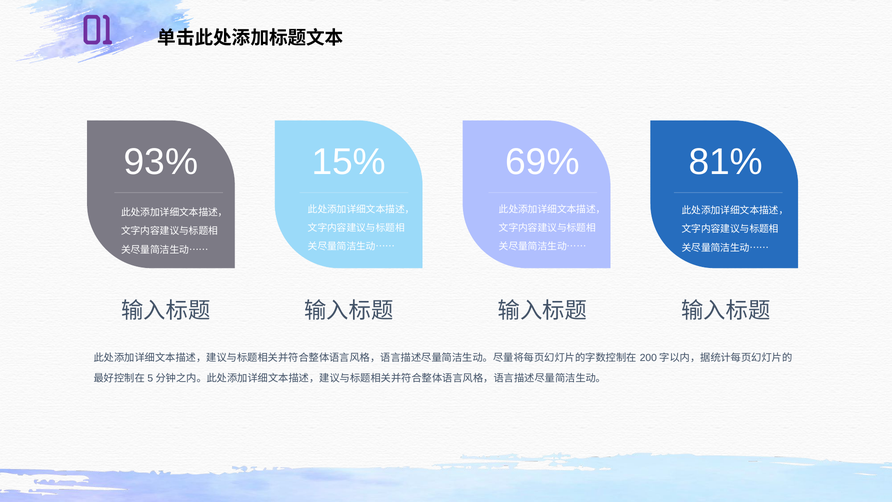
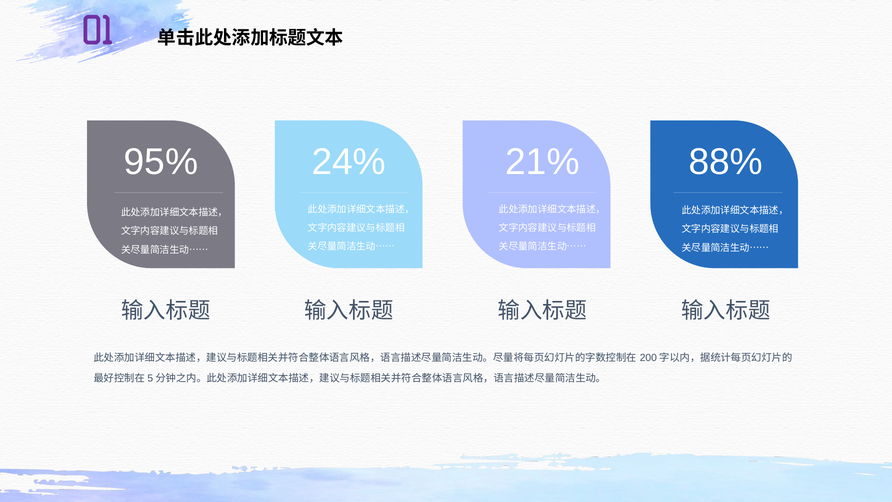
93%: 93% -> 95%
15%: 15% -> 24%
69%: 69% -> 21%
81%: 81% -> 88%
